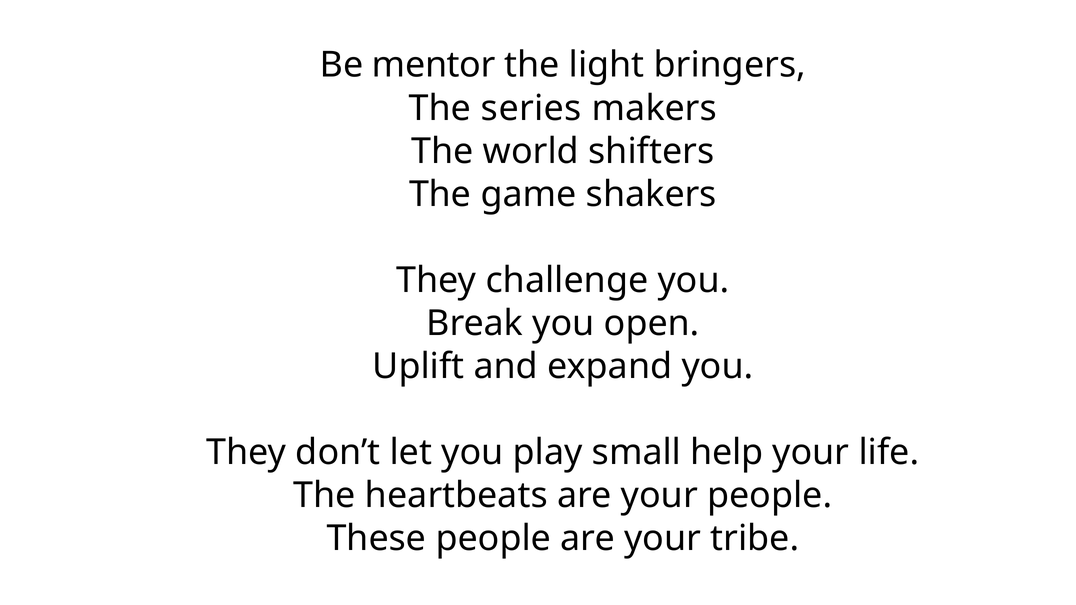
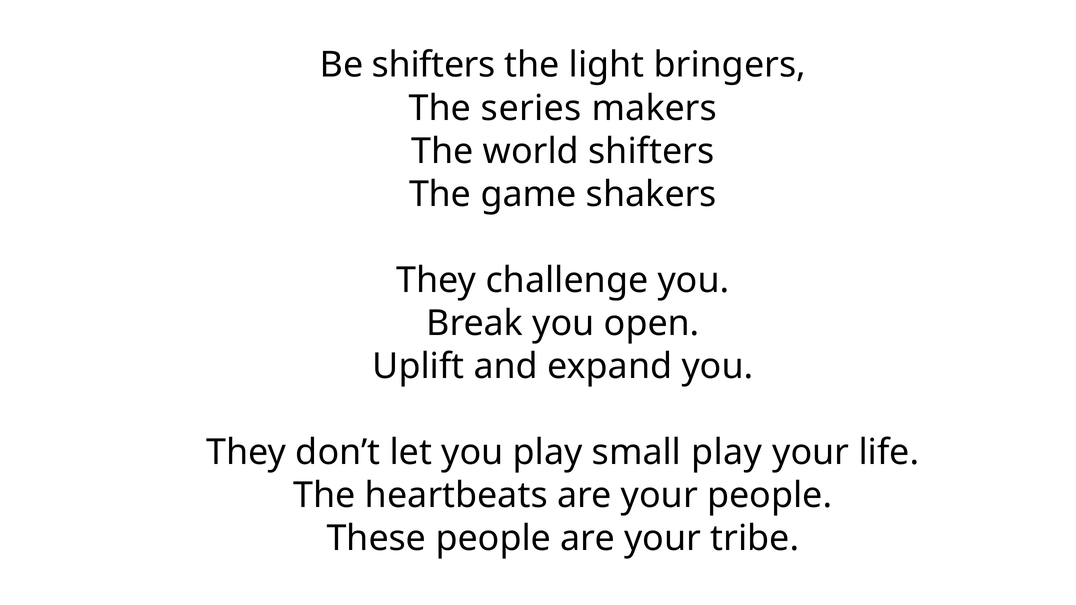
Be mentor: mentor -> shifters
small help: help -> play
